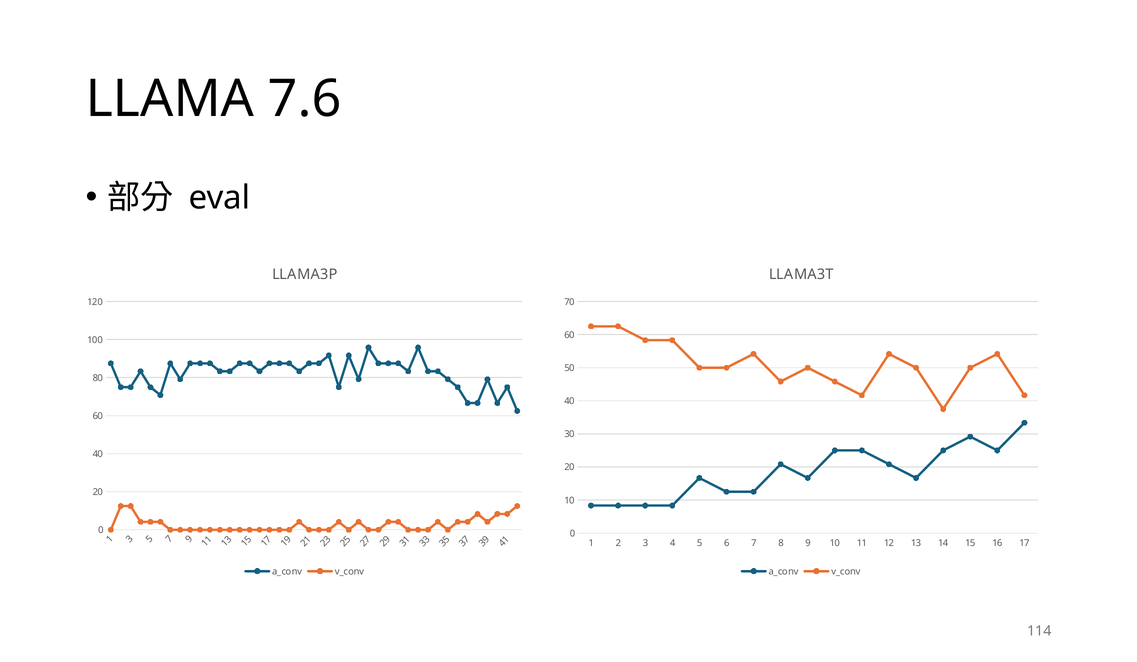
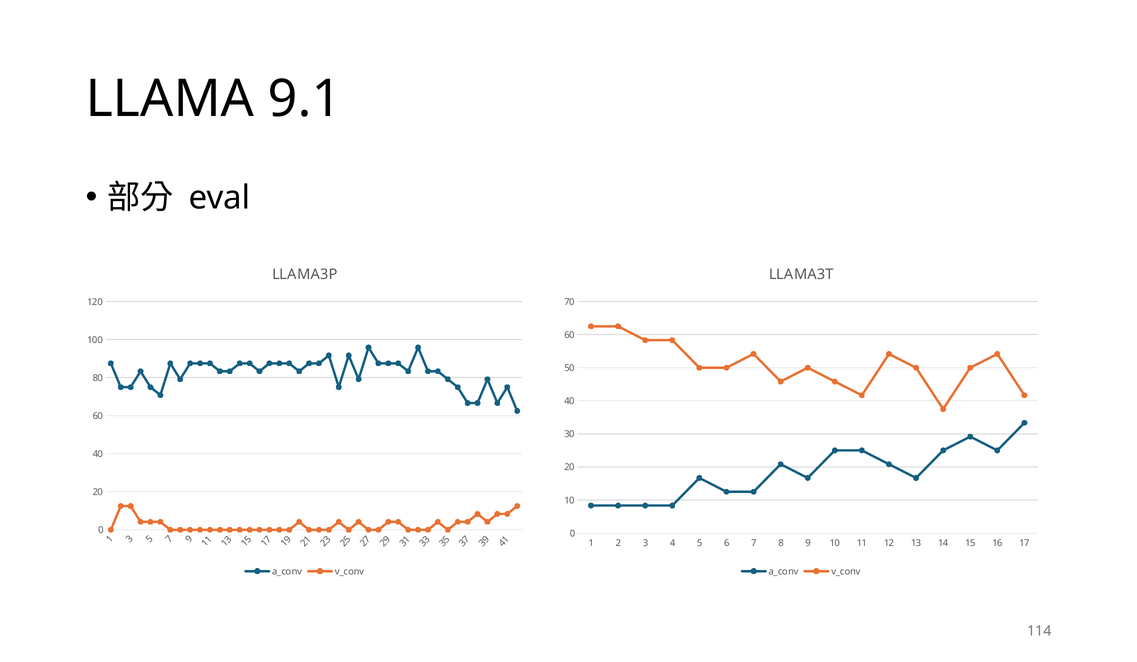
7.6: 7.6 -> 9.1
